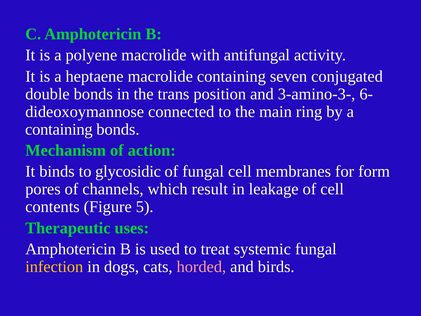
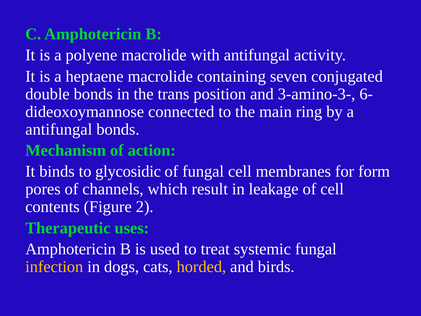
containing at (59, 129): containing -> antifungal
5: 5 -> 2
horded colour: pink -> yellow
